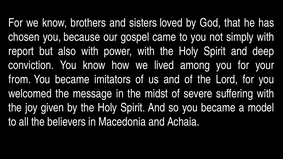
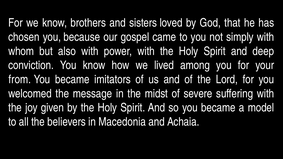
report: report -> whom
